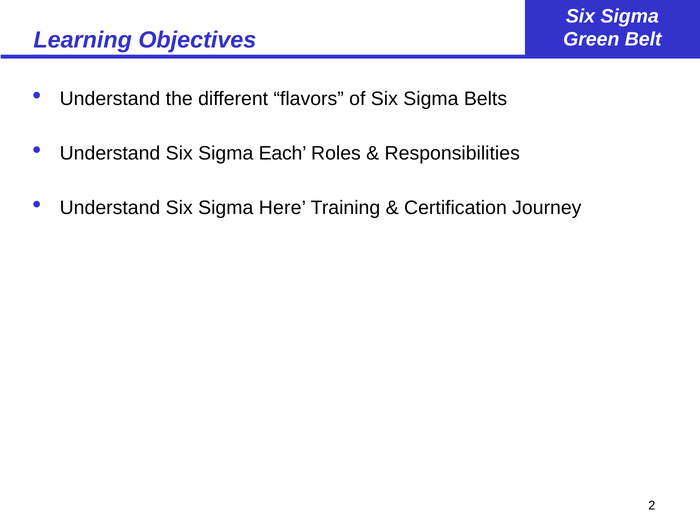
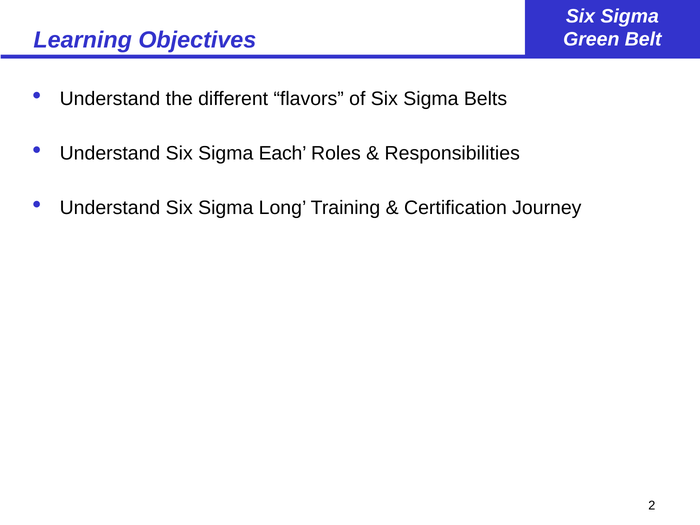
Here: Here -> Long
